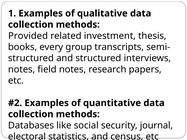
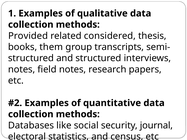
investment: investment -> considered
every: every -> them
